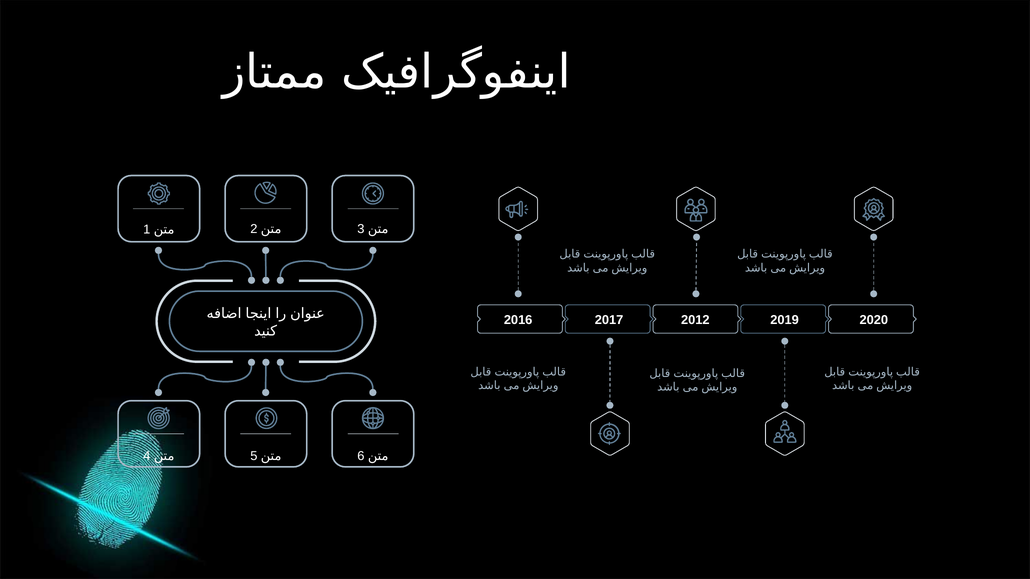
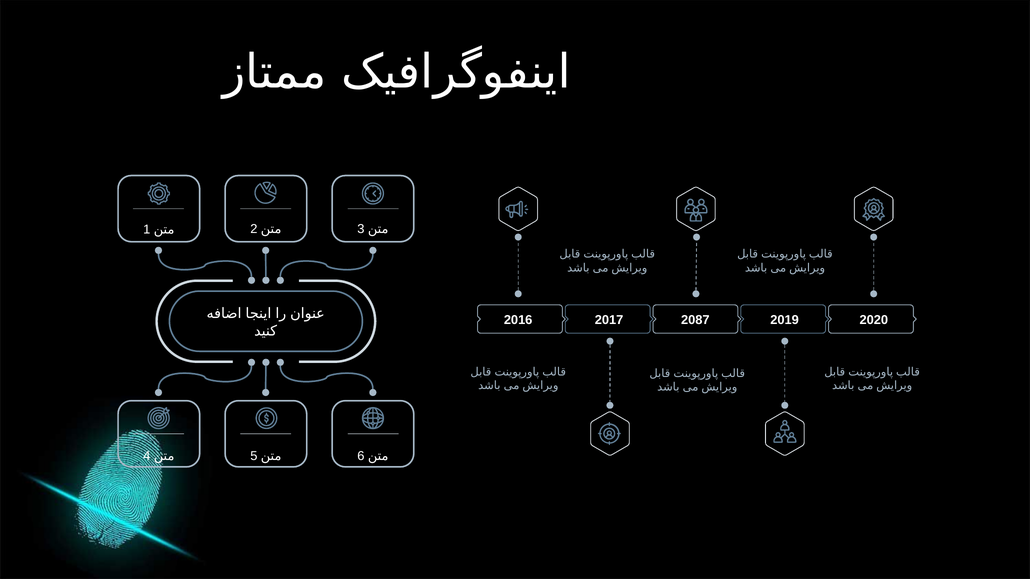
2012: 2012 -> 2087
